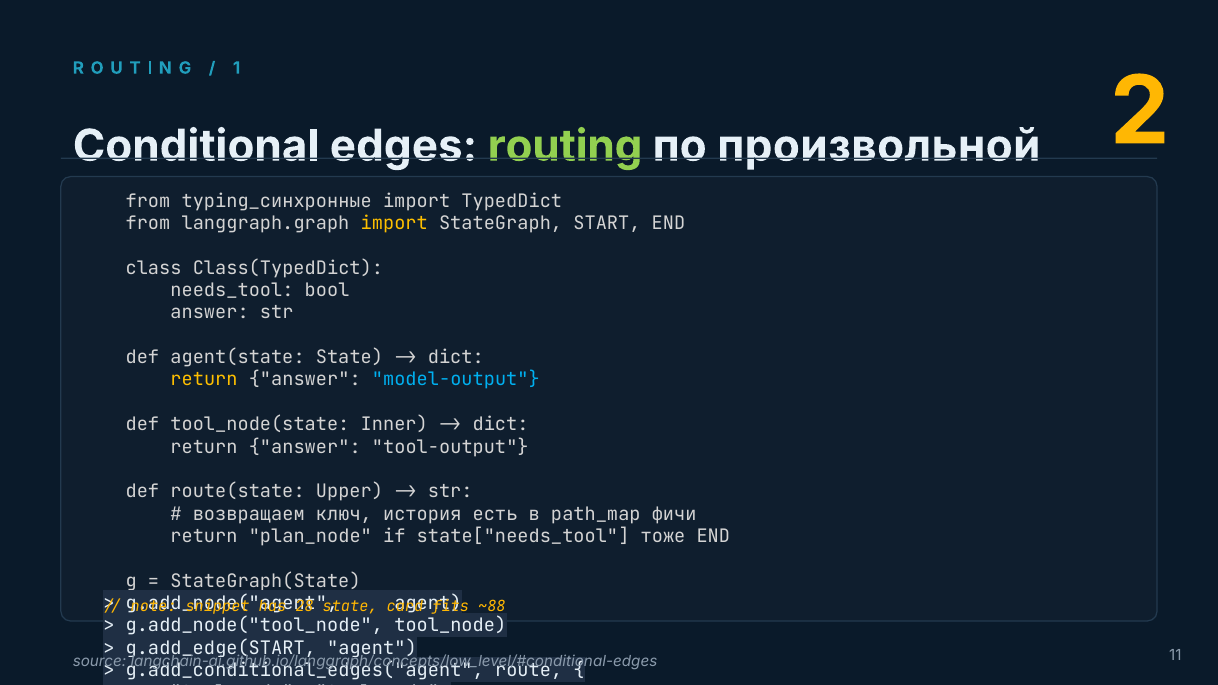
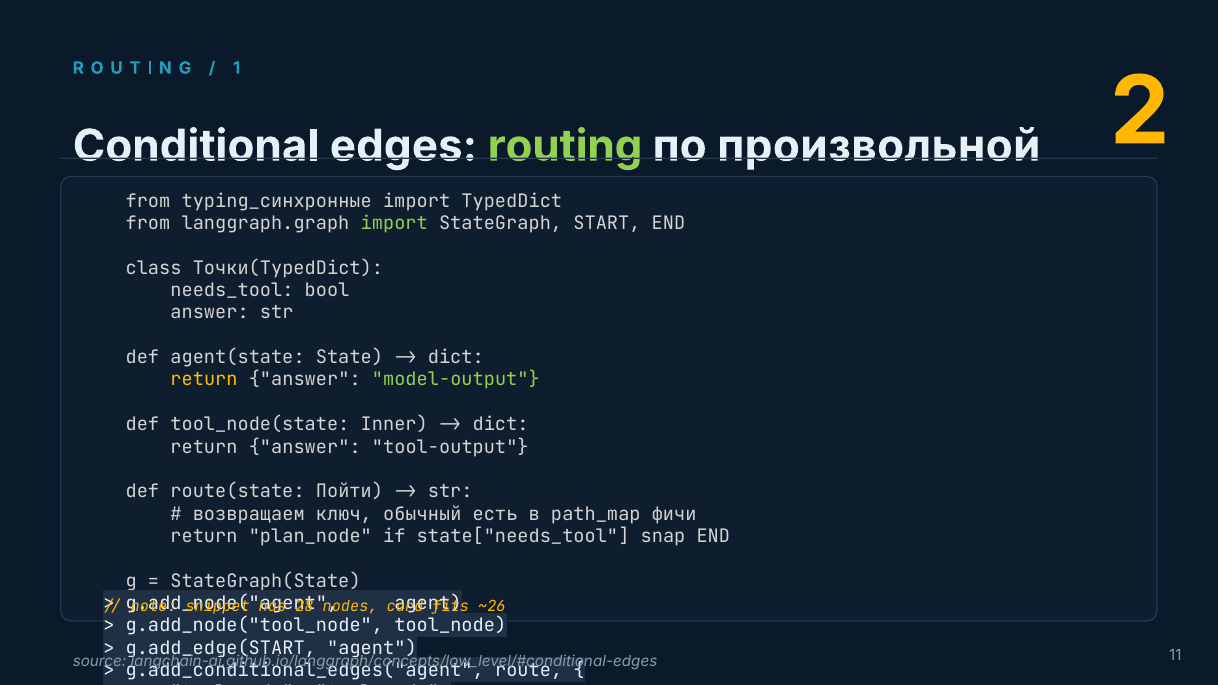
import at (394, 224) colour: yellow -> light green
Class(TypedDict: Class(TypedDict -> Точки(TypedDict
model-output colour: light blue -> light green
Upper: Upper -> Пойти
история: история -> обычный
тоже: тоже -> snap
state at (350, 606): state -> nodes
~88: ~88 -> ~26
